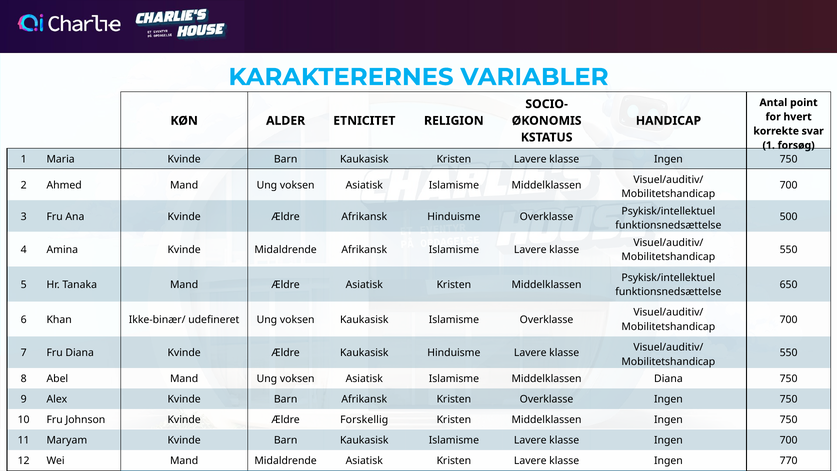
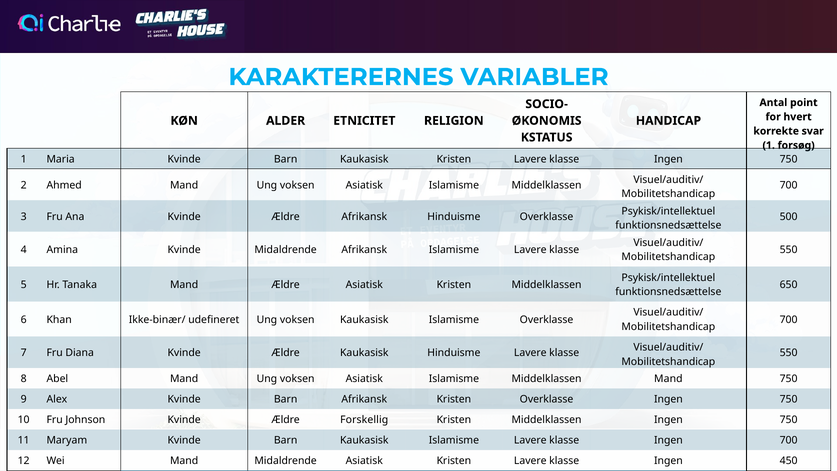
Middelklassen Diana: Diana -> Mand
770: 770 -> 450
